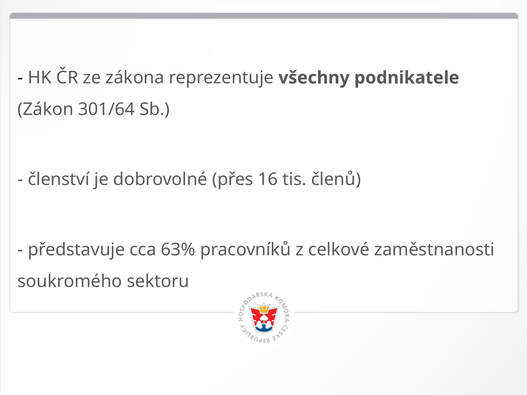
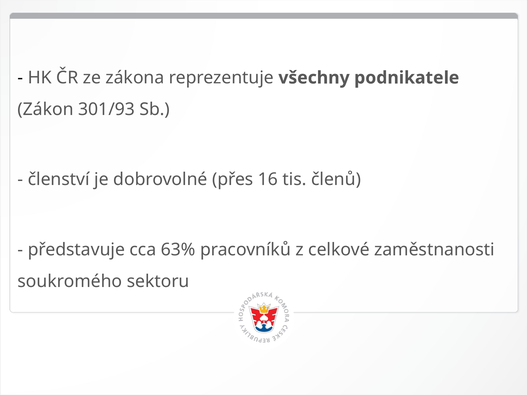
301/64: 301/64 -> 301/93
